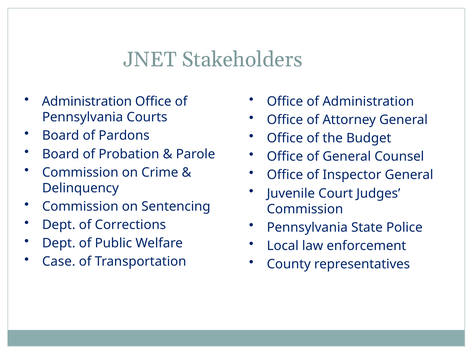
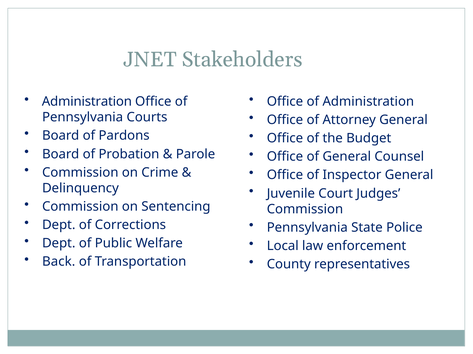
Case: Case -> Back
